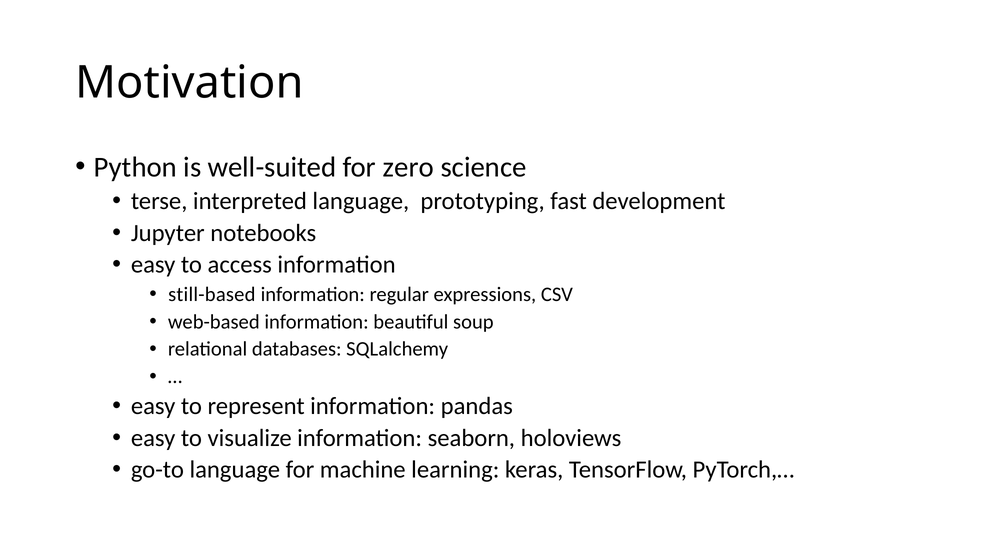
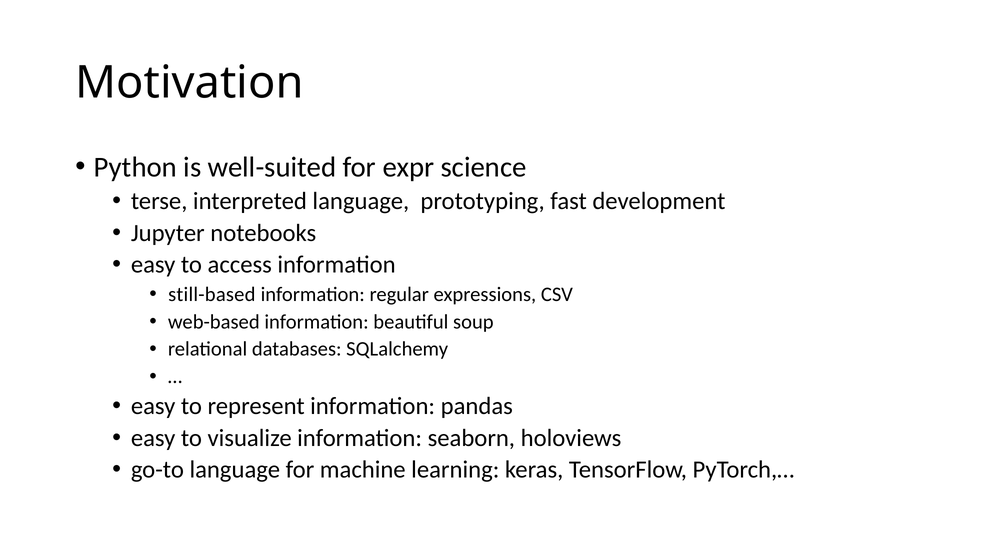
zero: zero -> expr
